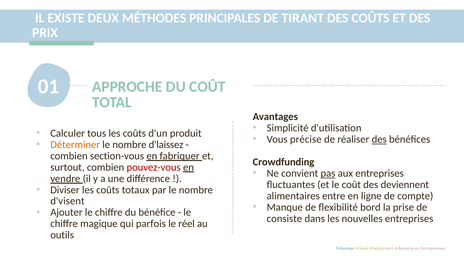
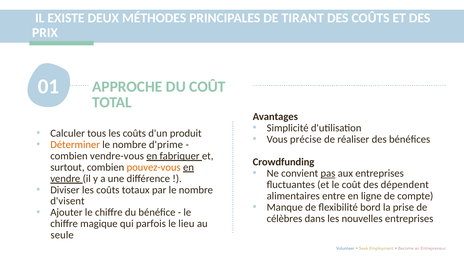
des at (379, 139) underline: present -> none
d'laissez: d'laissez -> d'prime
section-vous: section-vous -> vendre-vous
pouvez-vous colour: red -> orange
deviennent: deviennent -> dépendent
consiste: consiste -> célèbres
réel: réel -> lieu
outils: outils -> seule
